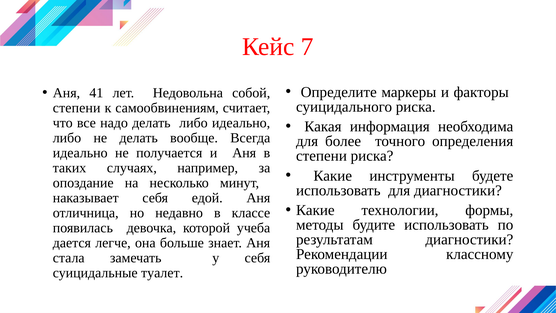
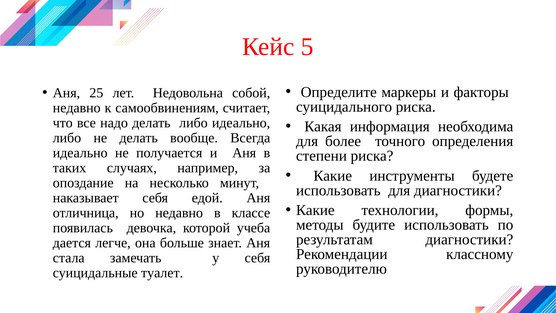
7: 7 -> 5
41: 41 -> 25
степени at (77, 108): степени -> недавно
